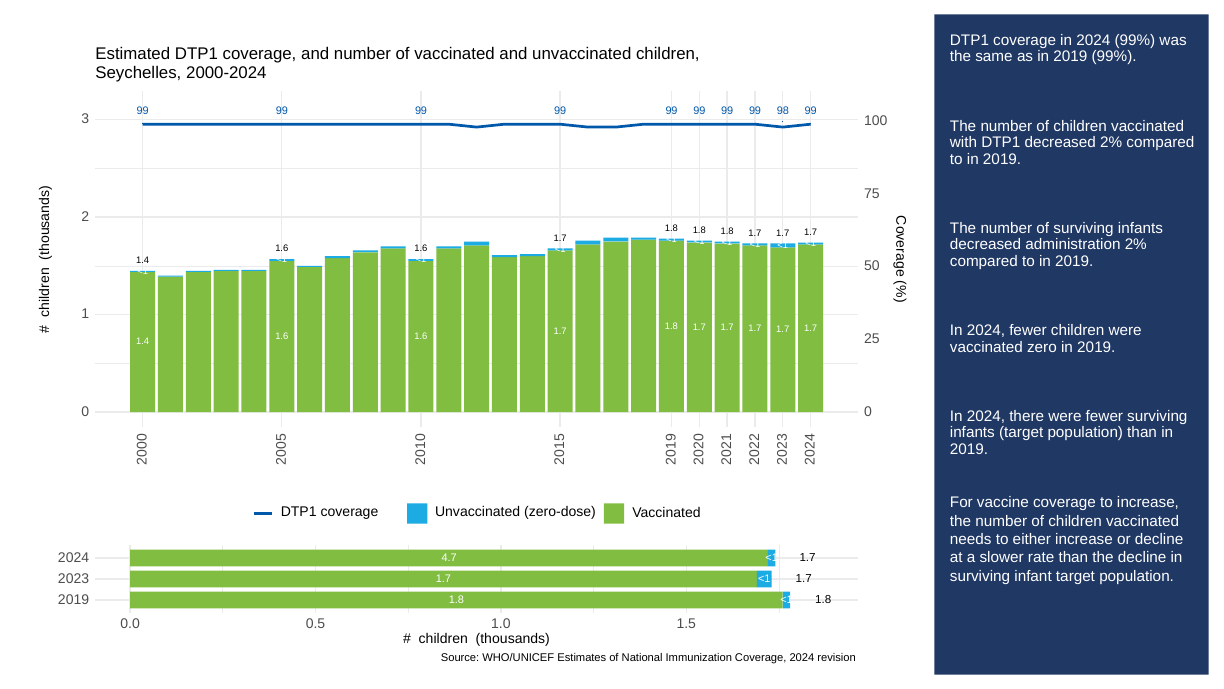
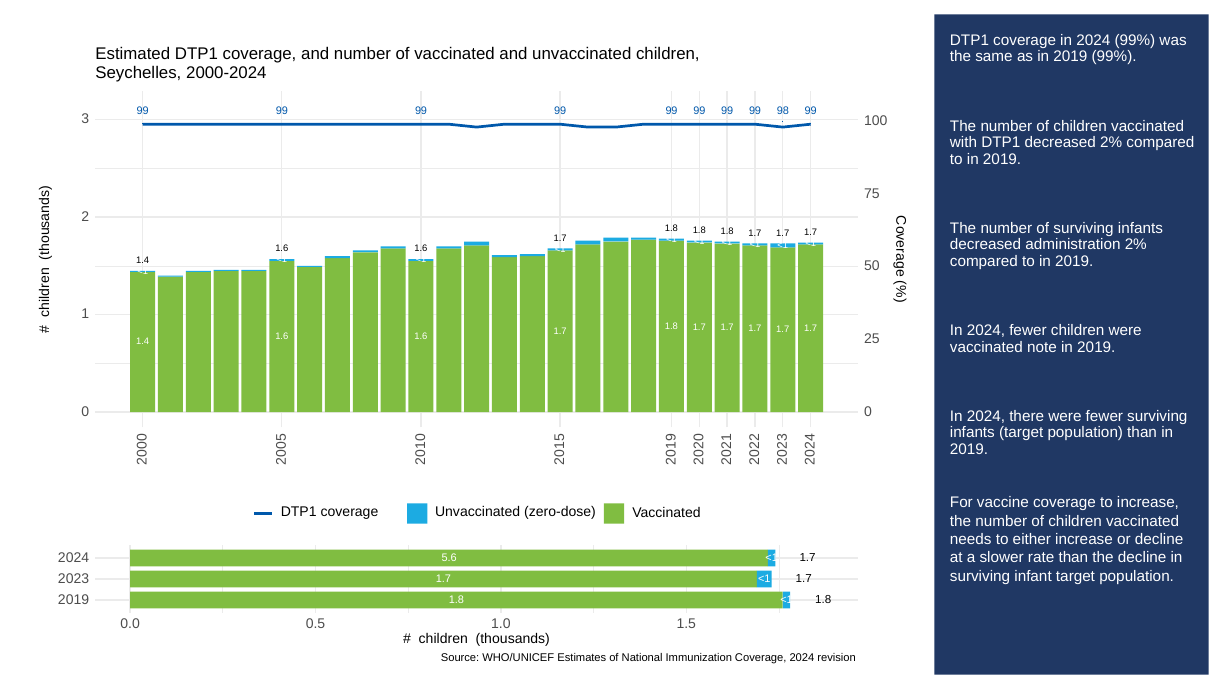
zero: zero -> note
4.7: 4.7 -> 5.6
